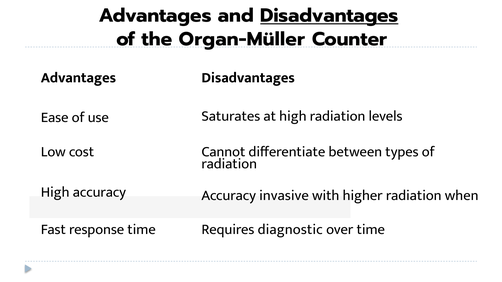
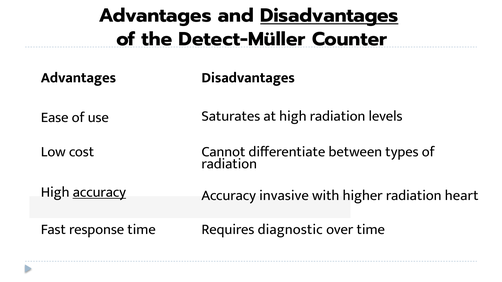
Organ-Müller: Organ-Müller -> Detect-Müller
accuracy at (99, 192) underline: none -> present
when: when -> heart
